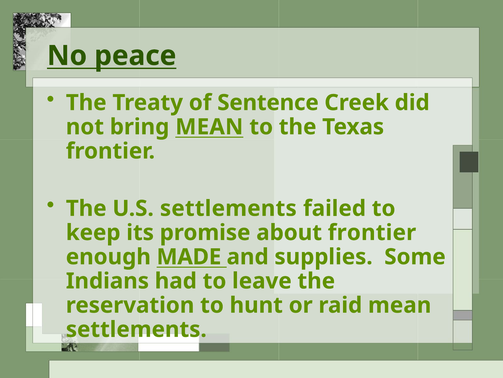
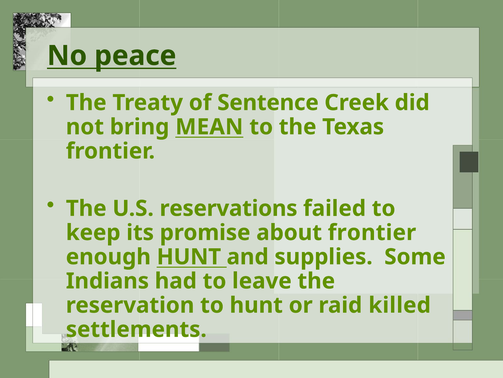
U.S settlements: settlements -> reservations
enough MADE: MADE -> HUNT
raid mean: mean -> killed
